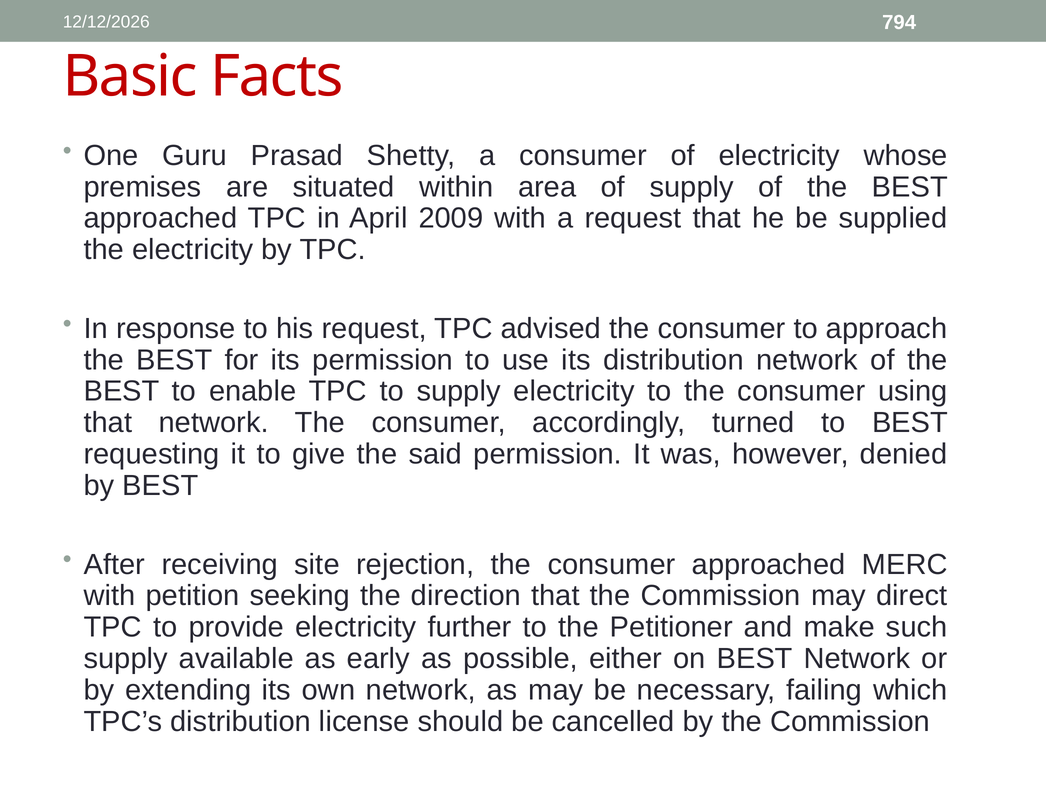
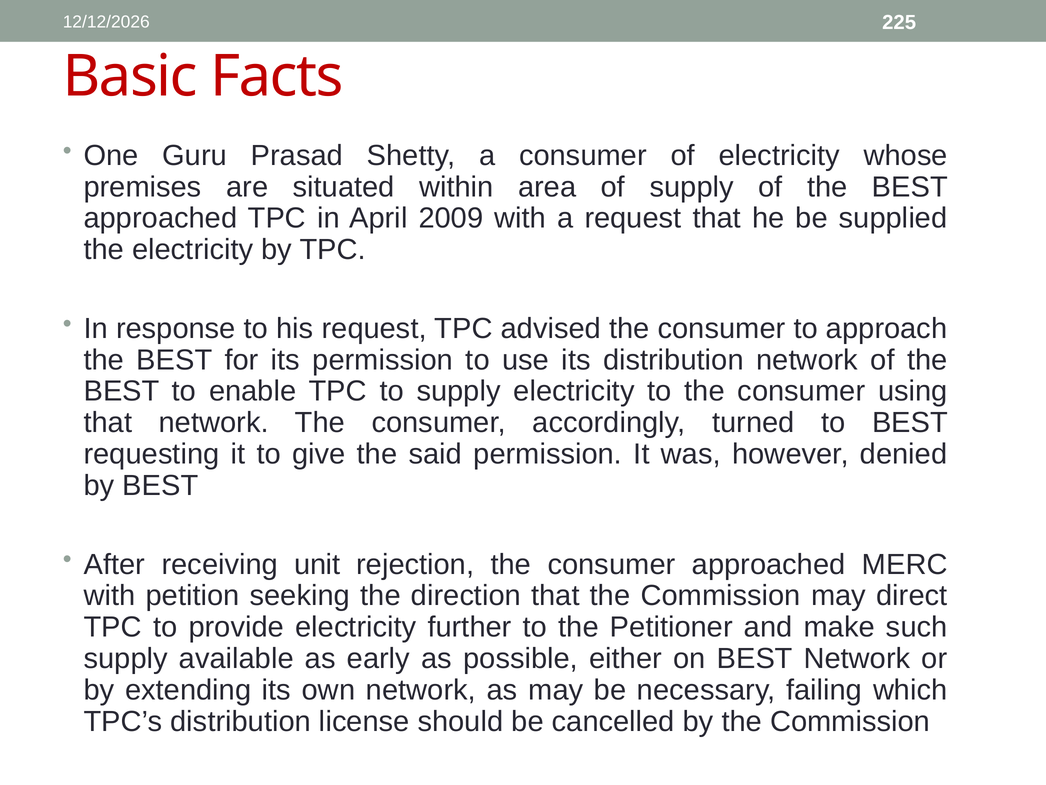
794: 794 -> 225
site: site -> unit
